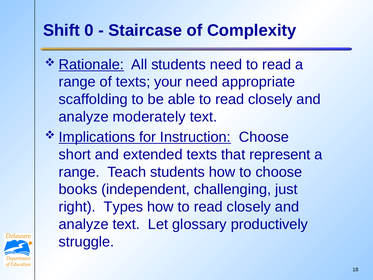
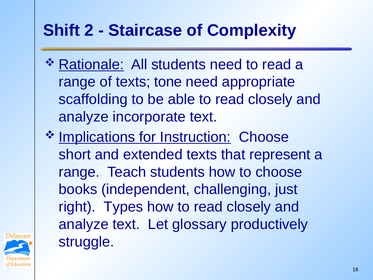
0: 0 -> 2
your: your -> tone
moderately: moderately -> incorporate
